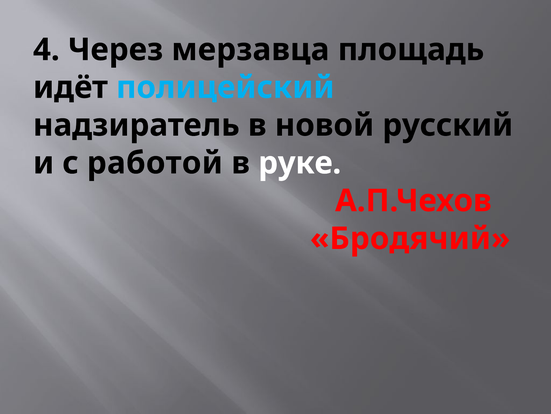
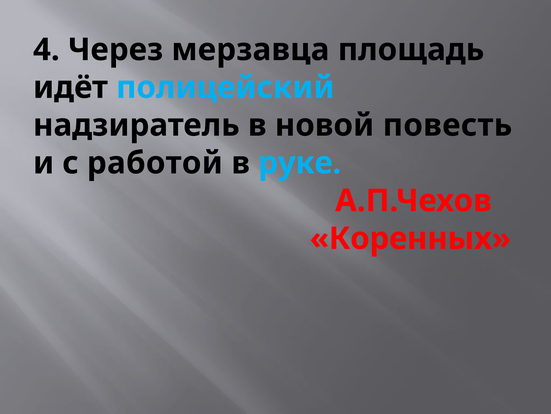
русский: русский -> повесть
руке colour: white -> light blue
Бродячий: Бродячий -> Коренных
